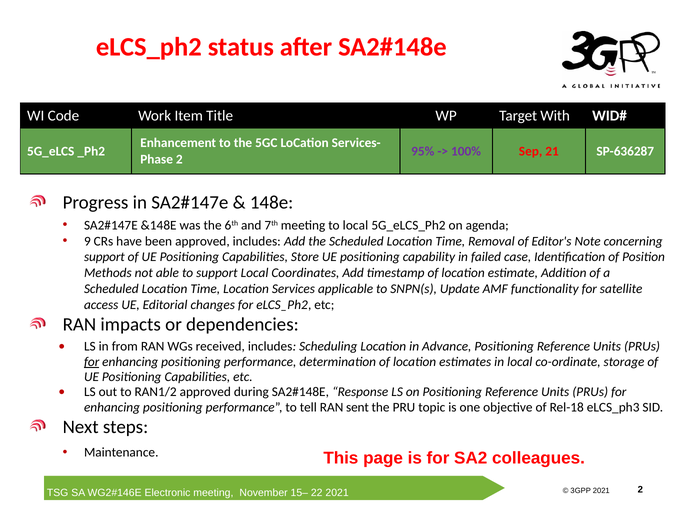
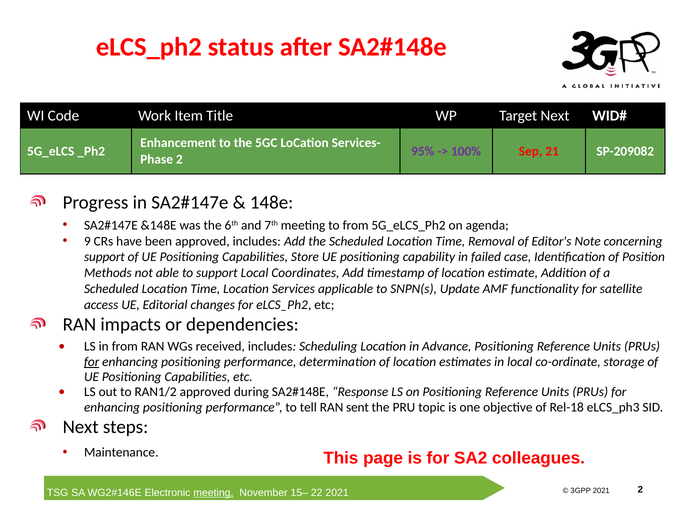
Target With: With -> Next
SP-636287: SP-636287 -> SP-209082
to local: local -> from
meeting at (213, 493) underline: none -> present
